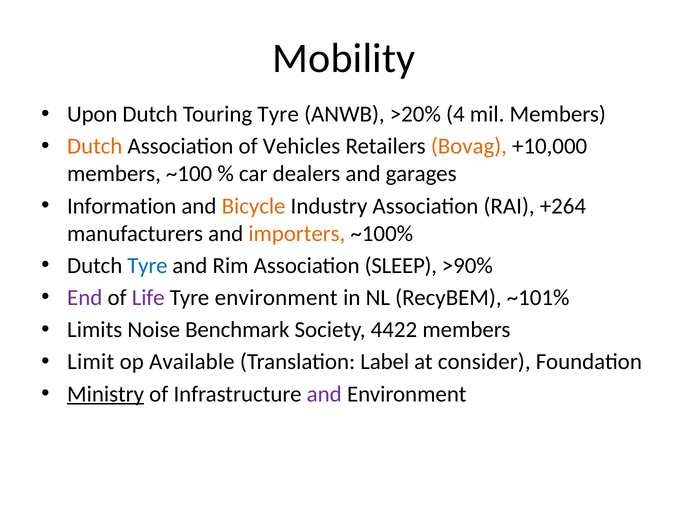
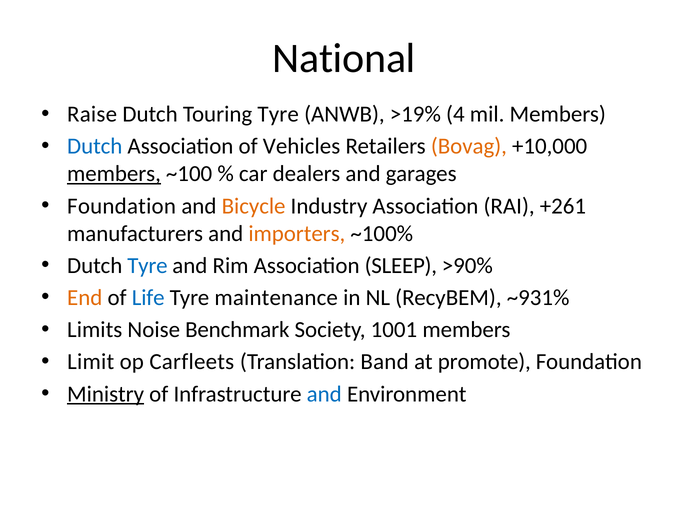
Mobility: Mobility -> National
Upon: Upon -> Raise
>20%: >20% -> >19%
Dutch at (95, 146) colour: orange -> blue
members at (114, 174) underline: none -> present
Information at (122, 206): Information -> Foundation
+264: +264 -> +261
End colour: purple -> orange
Life colour: purple -> blue
Tyre environment: environment -> maintenance
~101%: ~101% -> ~931%
4422: 4422 -> 1001
Available: Available -> Carfleets
Label: Label -> Band
consider: consider -> promote
and at (324, 394) colour: purple -> blue
